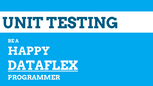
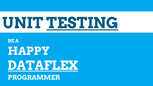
TESTING underline: none -> present
